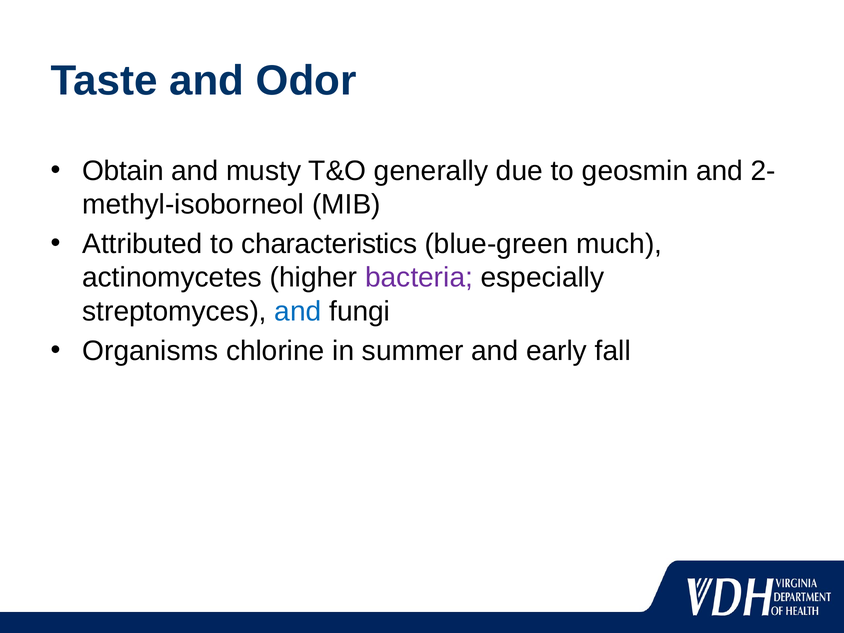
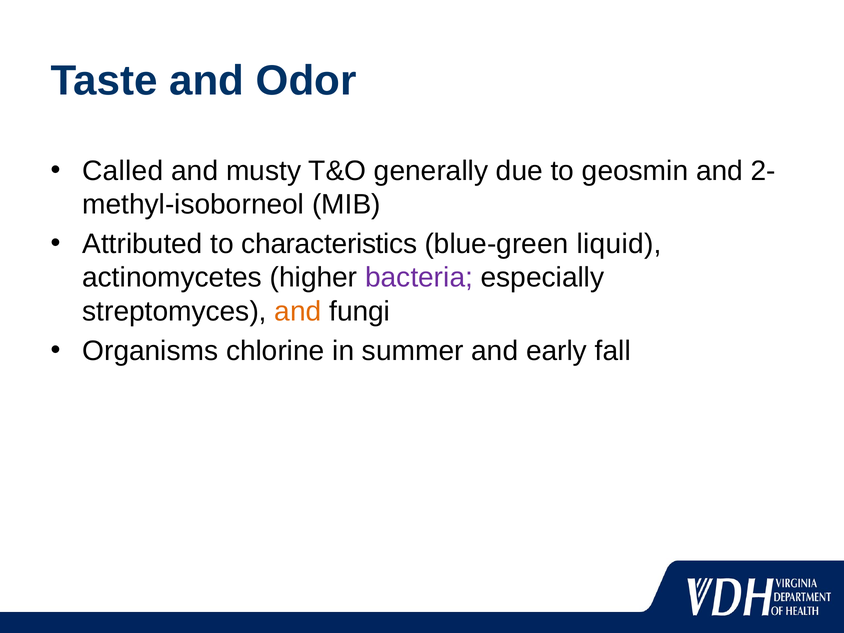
Obtain: Obtain -> Called
much: much -> liquid
and at (298, 311) colour: blue -> orange
